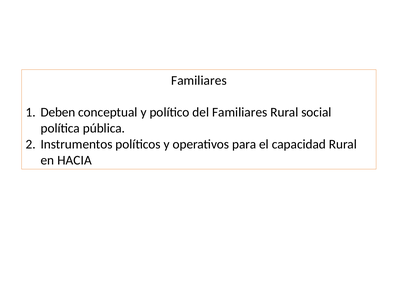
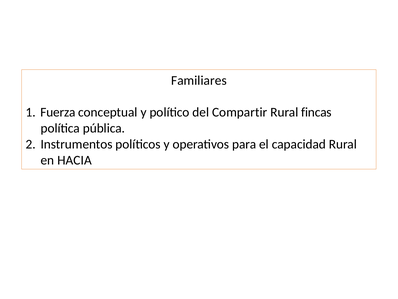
Deben: Deben -> Fuerza
del Familiares: Familiares -> Compartir
social: social -> fincas
